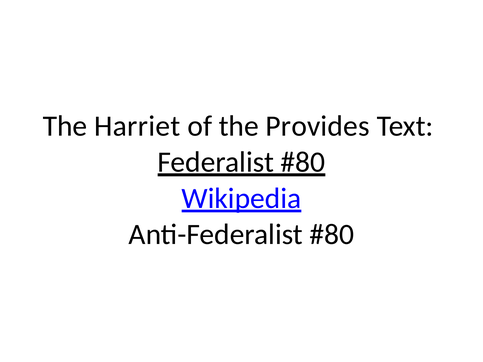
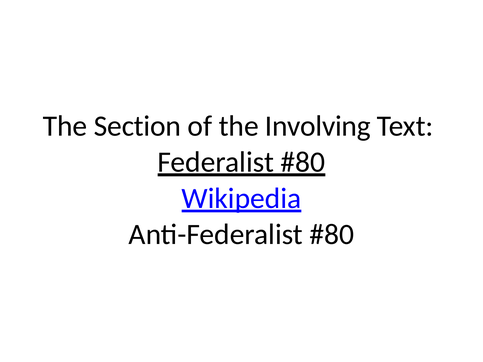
Harriet: Harriet -> Section
Provides: Provides -> Involving
